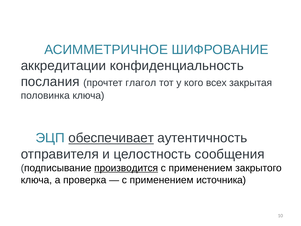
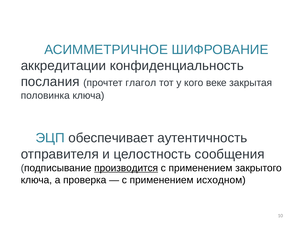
всех: всех -> веке
обеспечивает underline: present -> none
источника: источника -> исходном
